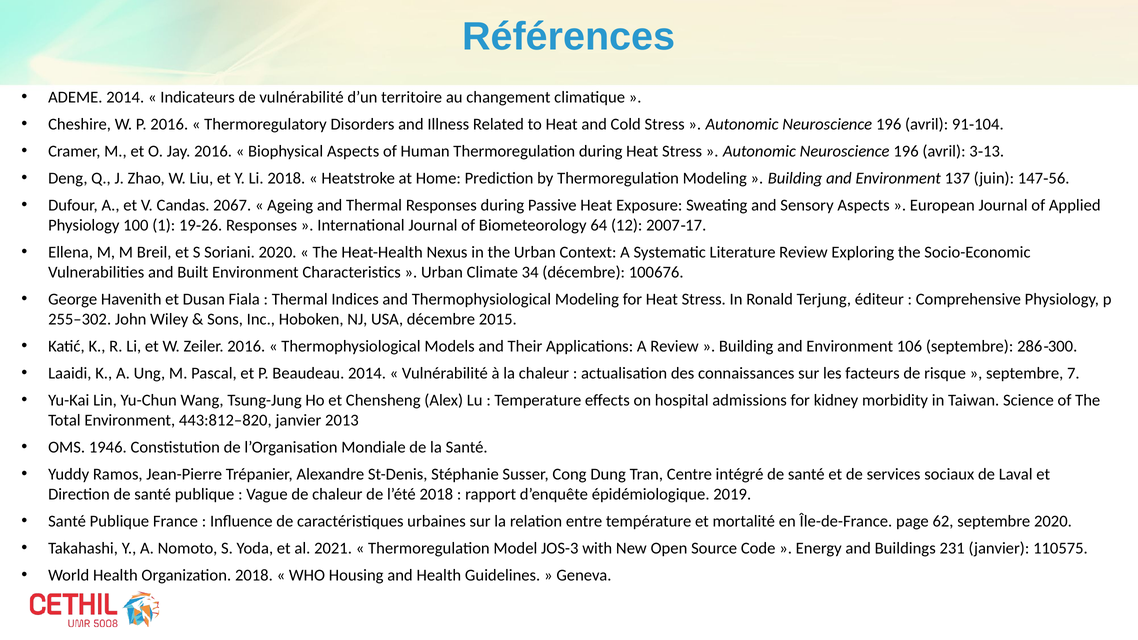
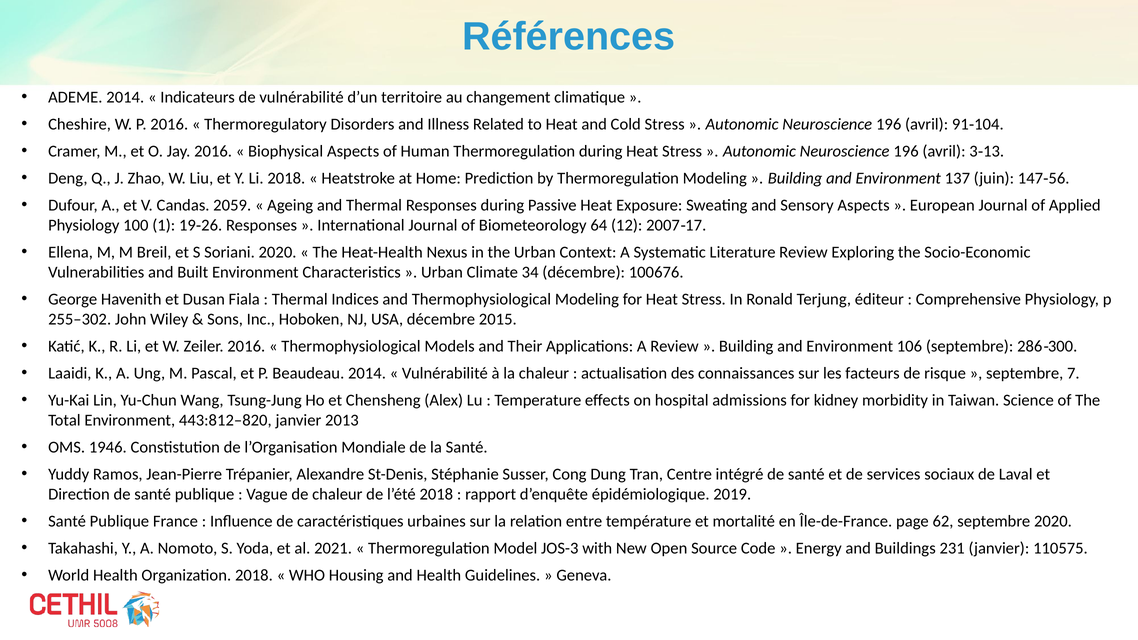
2067: 2067 -> 2059
